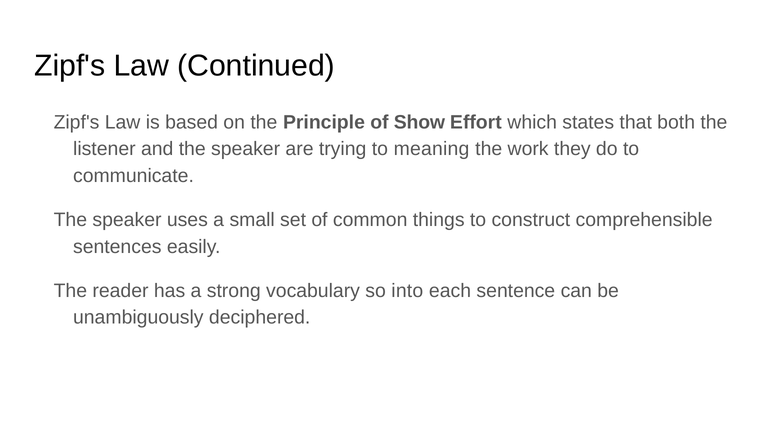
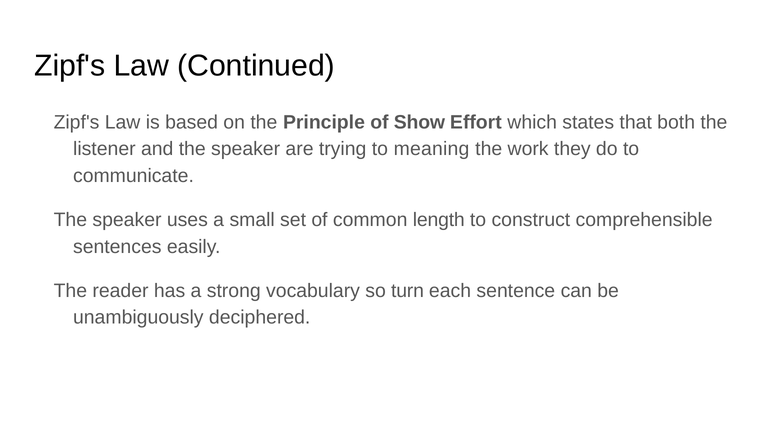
things: things -> length
into: into -> turn
